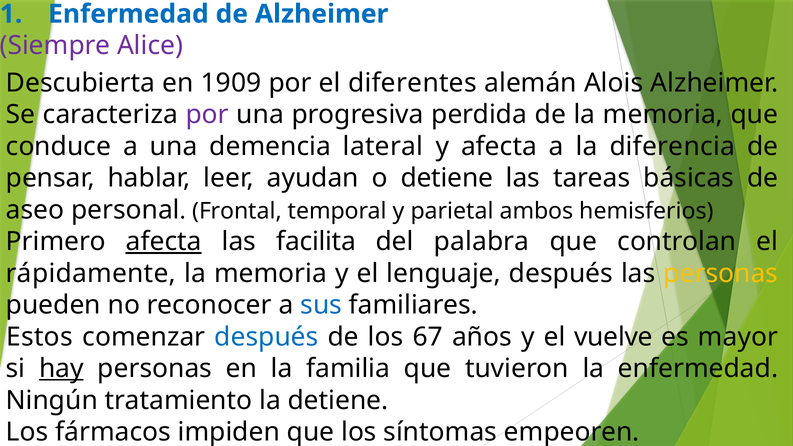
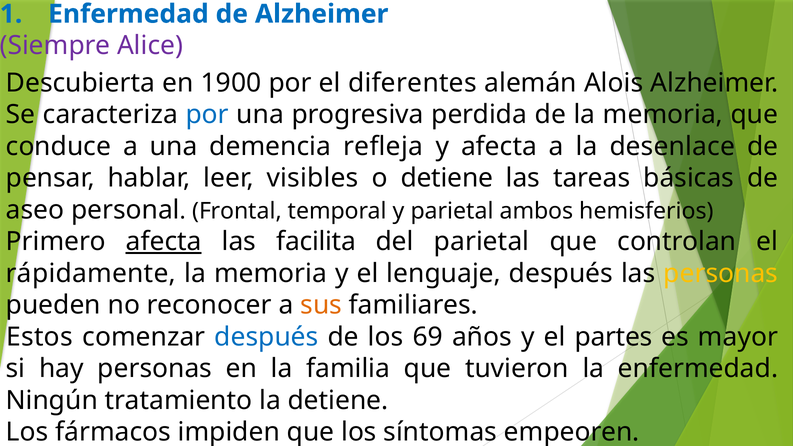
1909: 1909 -> 1900
por at (207, 115) colour: purple -> blue
lateral: lateral -> refleja
diferencia: diferencia -> desenlace
ayudan: ayudan -> visibles
del palabra: palabra -> parietal
sus colour: blue -> orange
67: 67 -> 69
vuelve: vuelve -> partes
hay underline: present -> none
